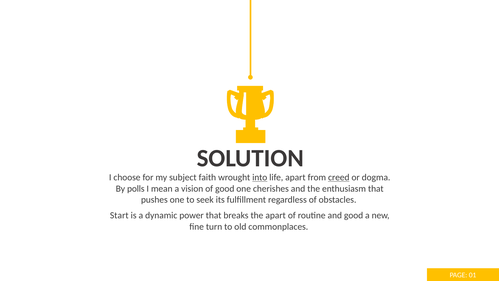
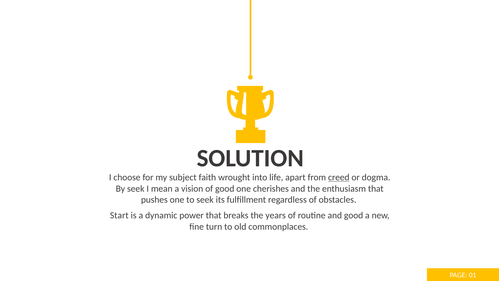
into underline: present -> none
By polls: polls -> seek
the apart: apart -> years
